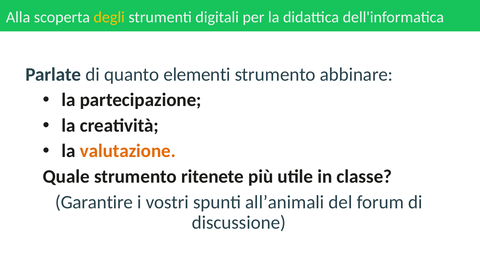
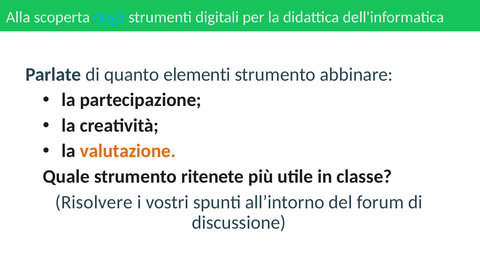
degli colour: yellow -> light blue
Garantire: Garantire -> Risolvere
all’animali: all’animali -> all’intorno
